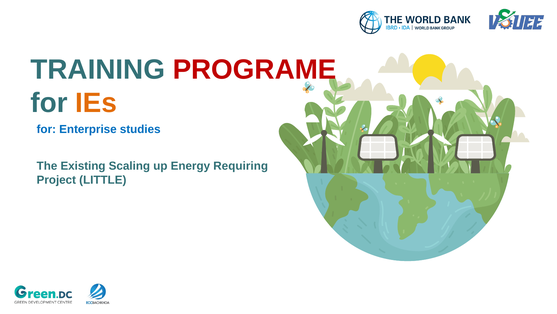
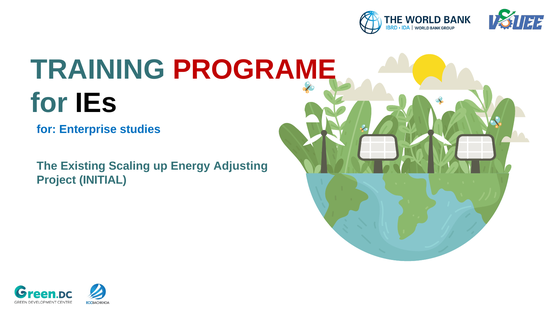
IEs colour: orange -> black
Requiring: Requiring -> Adjusting
LITTLE: LITTLE -> INITIAL
